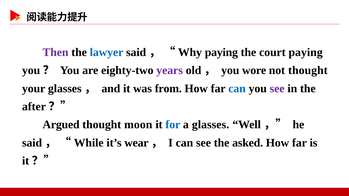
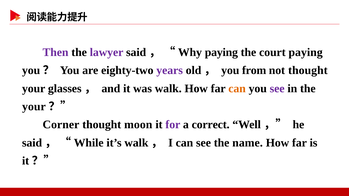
lawyer colour: blue -> purple
wore: wore -> from
was from: from -> walk
can at (237, 89) colour: blue -> orange
after at (34, 107): after -> your
Argued: Argued -> Corner
for colour: blue -> purple
a glasses: glasses -> correct
it’s wear: wear -> walk
asked: asked -> name
